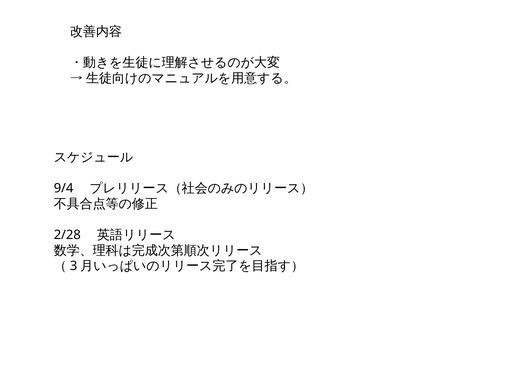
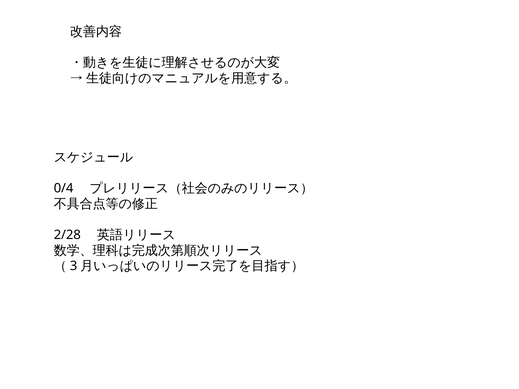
9/4: 9/4 -> 0/4
